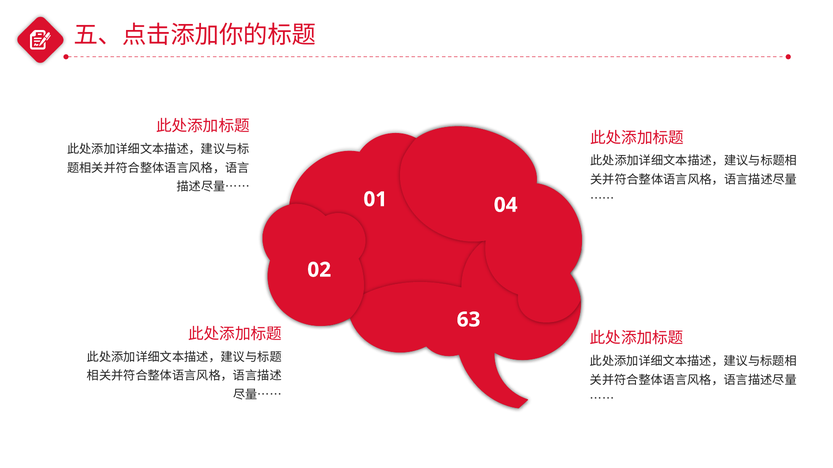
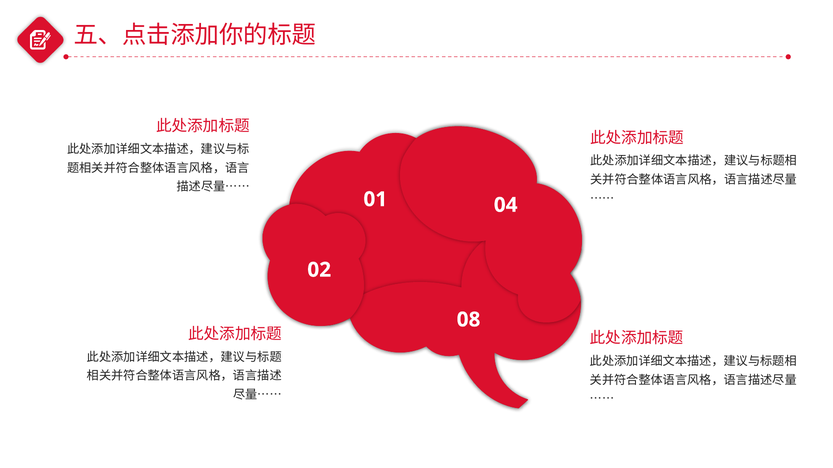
63: 63 -> 08
